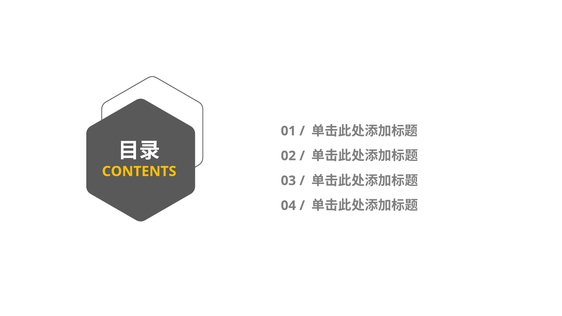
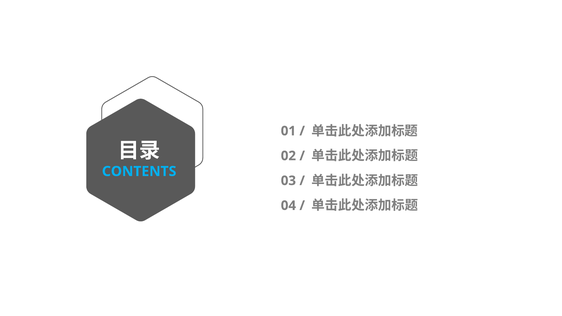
CONTENTS colour: yellow -> light blue
